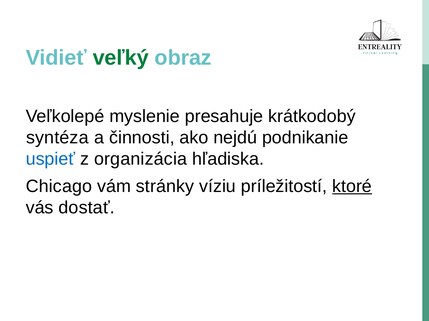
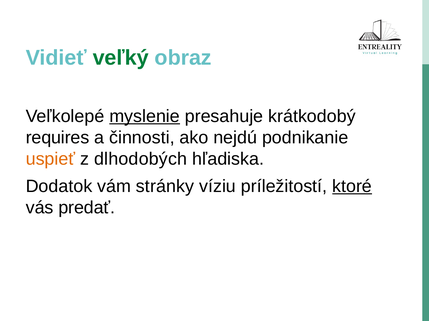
myslenie underline: none -> present
syntéza: syntéza -> requires
uspieť colour: blue -> orange
organizácia: organizácia -> dlhodobých
Chicago: Chicago -> Dodatok
dostať: dostať -> predať
